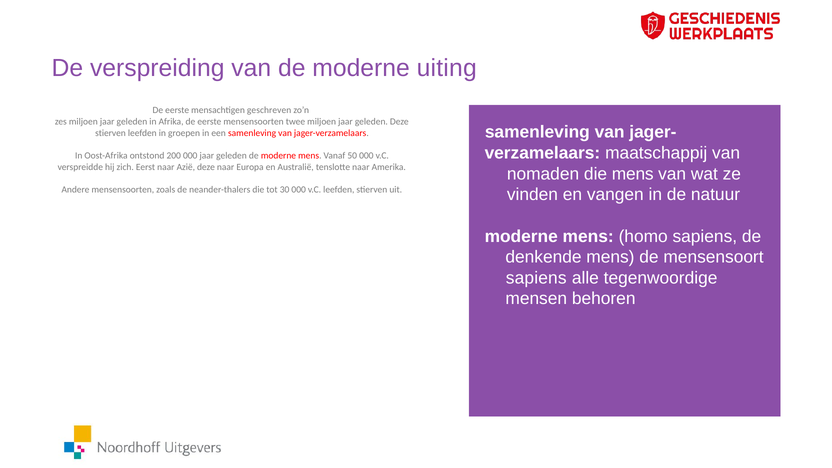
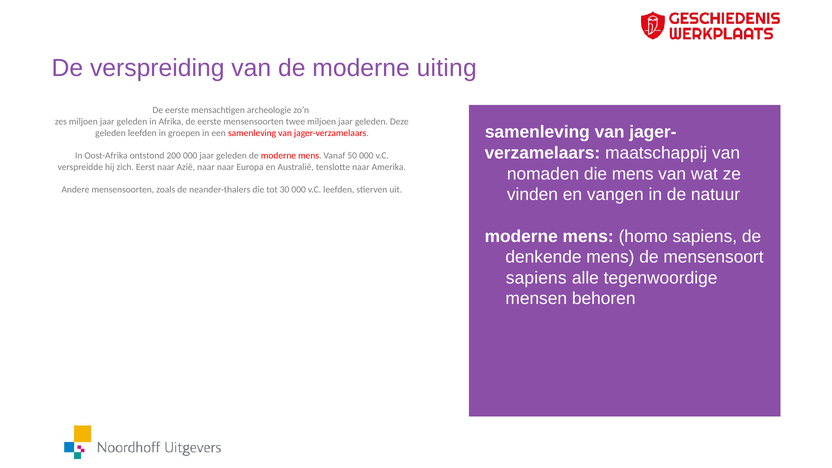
geschreven: geschreven -> archeologie
stierven at (111, 133): stierven -> geleden
Azië deze: deze -> naar
